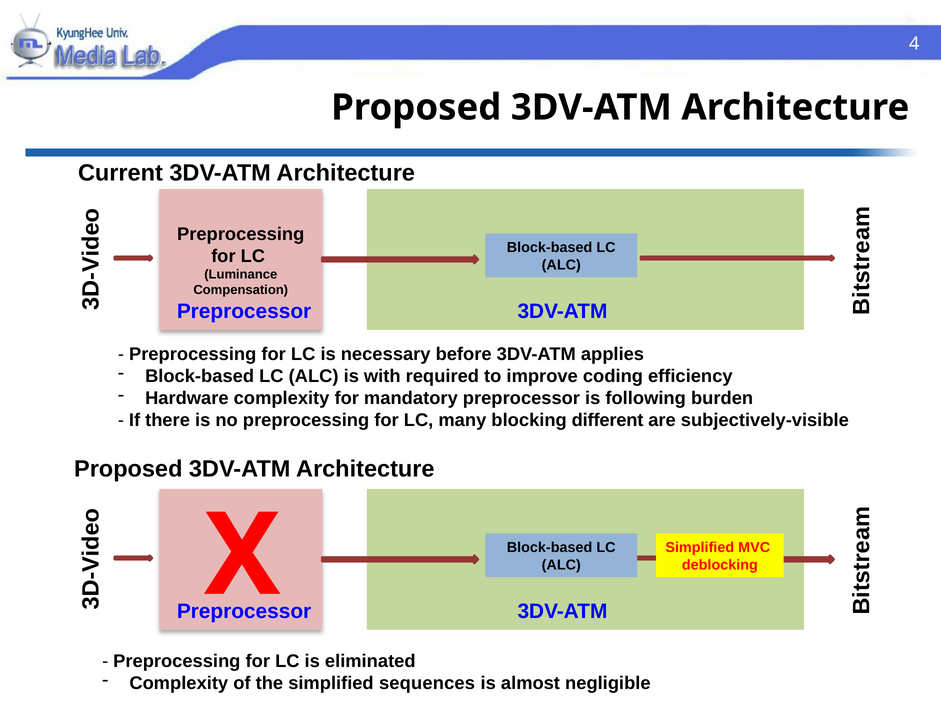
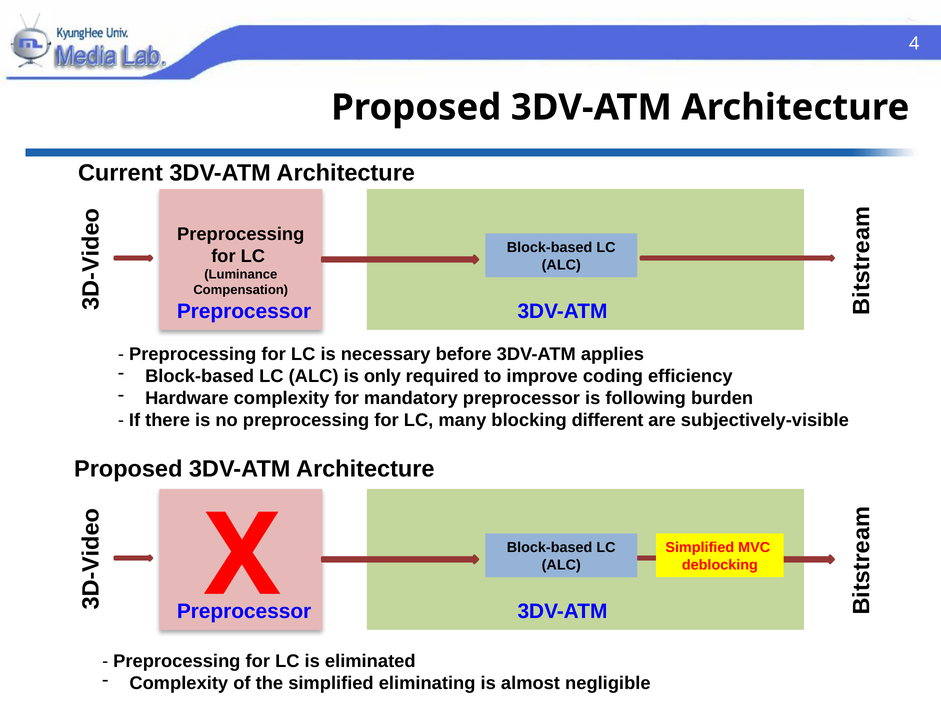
with: with -> only
sequences: sequences -> eliminating
